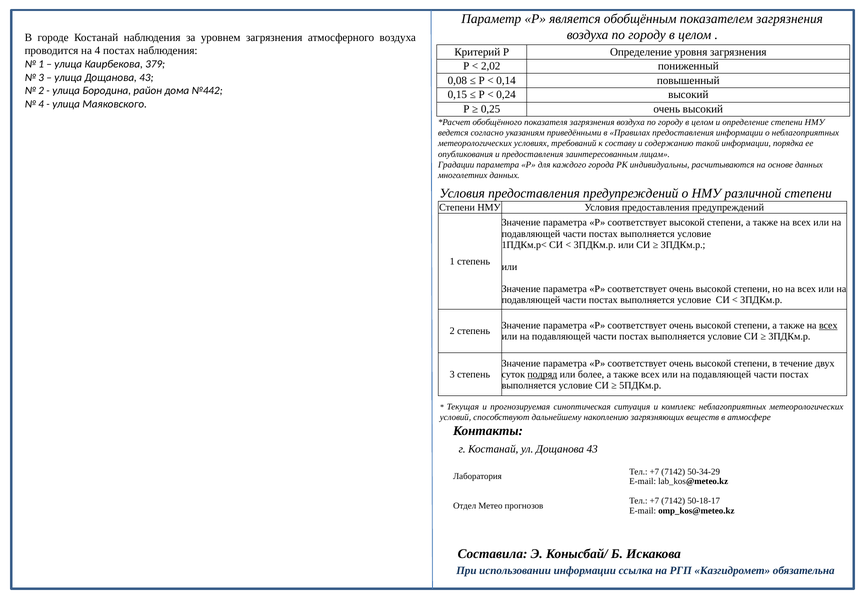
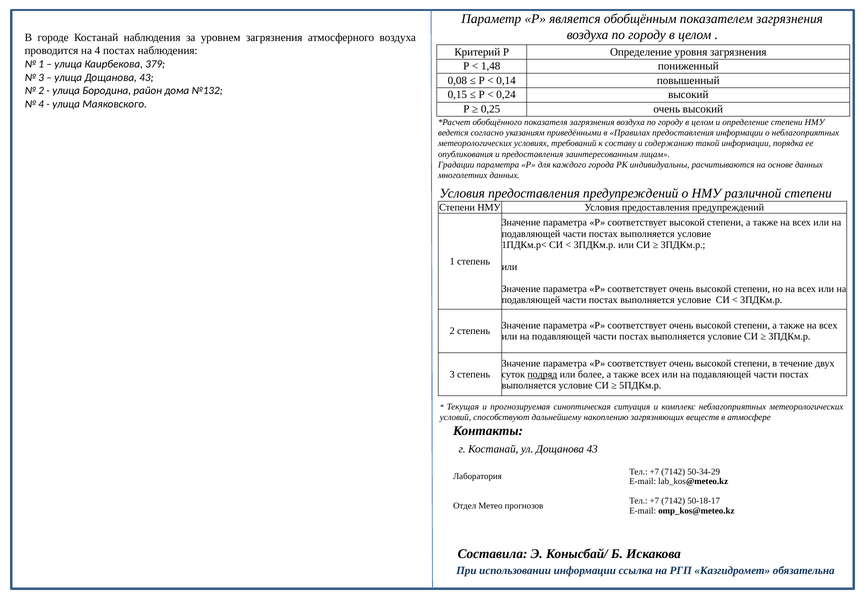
2,02: 2,02 -> 1,48
№442: №442 -> №132
всех at (828, 326) underline: present -> none
